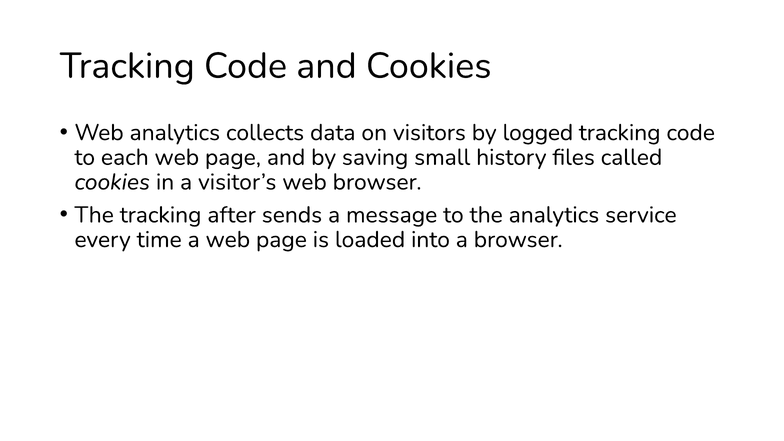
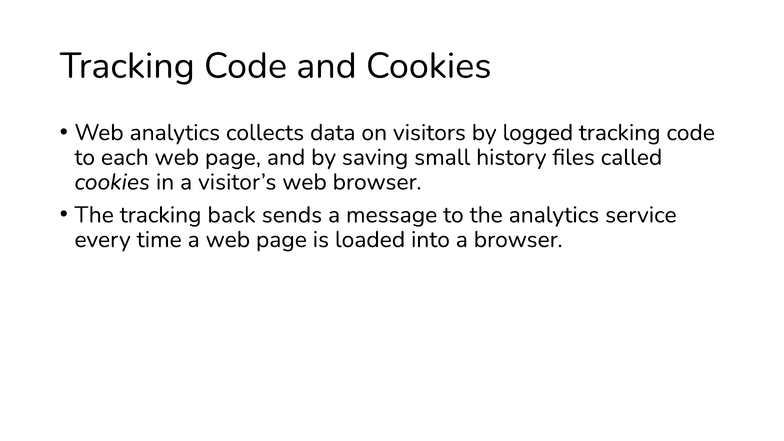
after: after -> back
